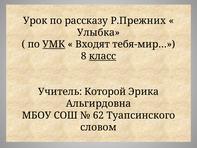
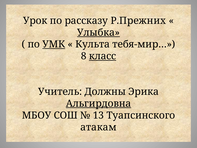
Улыбка underline: none -> present
Входят: Входят -> Культа
Которой: Которой -> Должны
Альгирдовна underline: none -> present
62: 62 -> 13
словом: словом -> атакам
